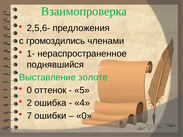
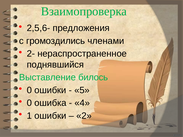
1-: 1- -> 2-
золоте: золоте -> билось
0 оттенок: оттенок -> ошибки
2 at (29, 103): 2 -> 0
7: 7 -> 1
0 at (84, 116): 0 -> 2
